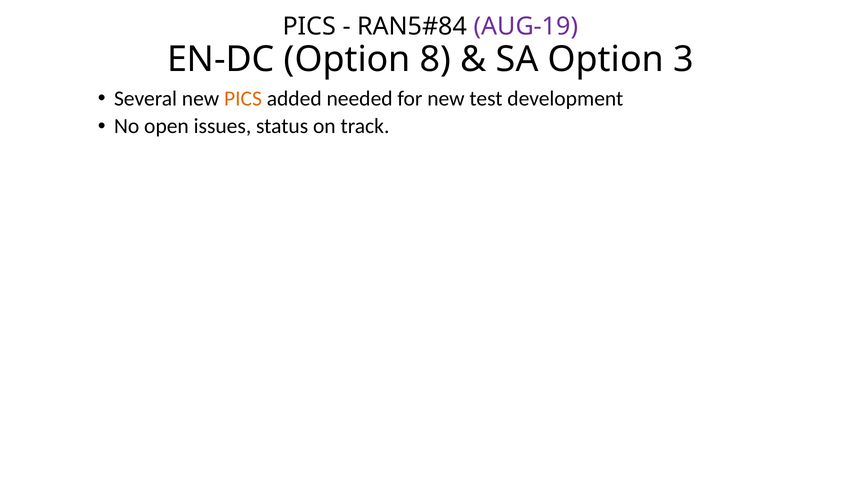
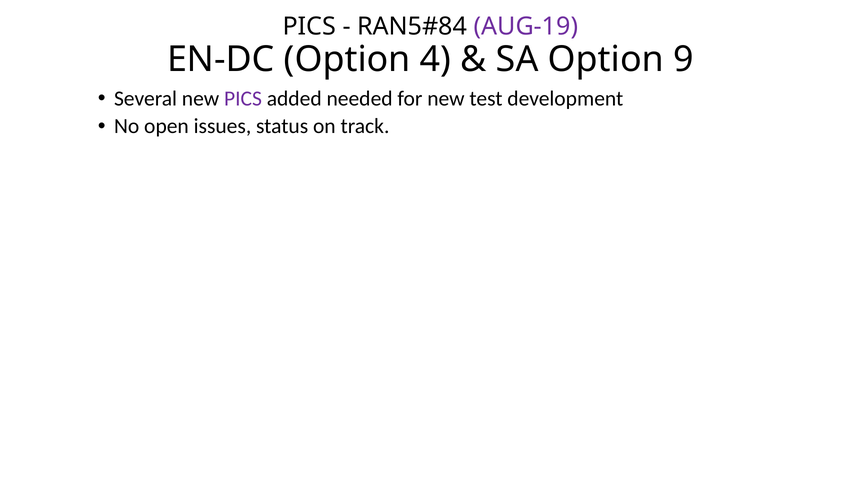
8: 8 -> 4
3: 3 -> 9
PICS at (243, 99) colour: orange -> purple
